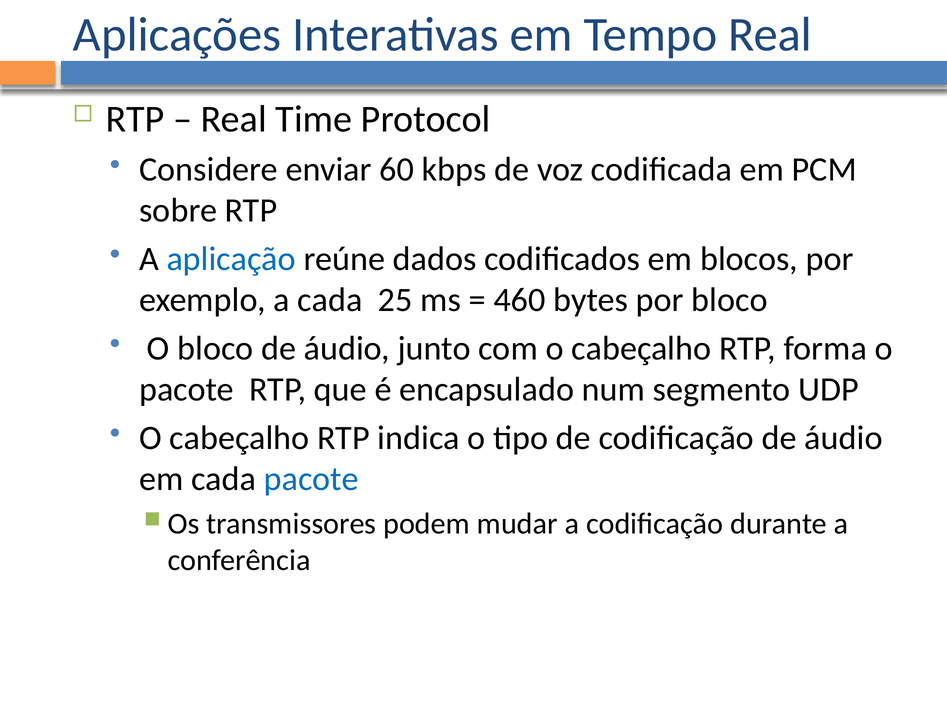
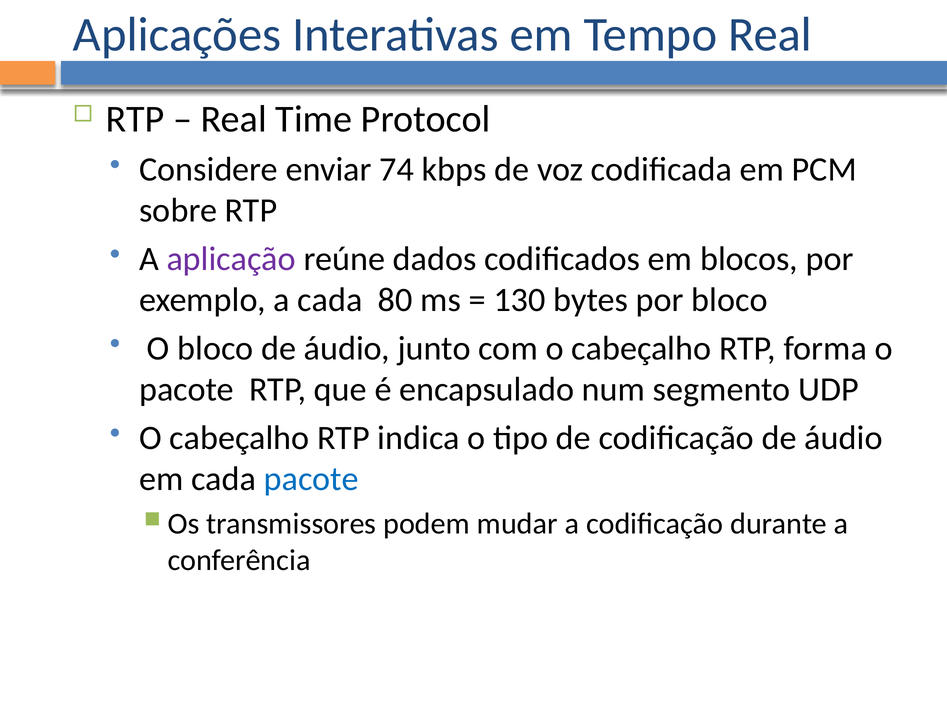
60: 60 -> 74
aplicação colour: blue -> purple
25: 25 -> 80
460: 460 -> 130
